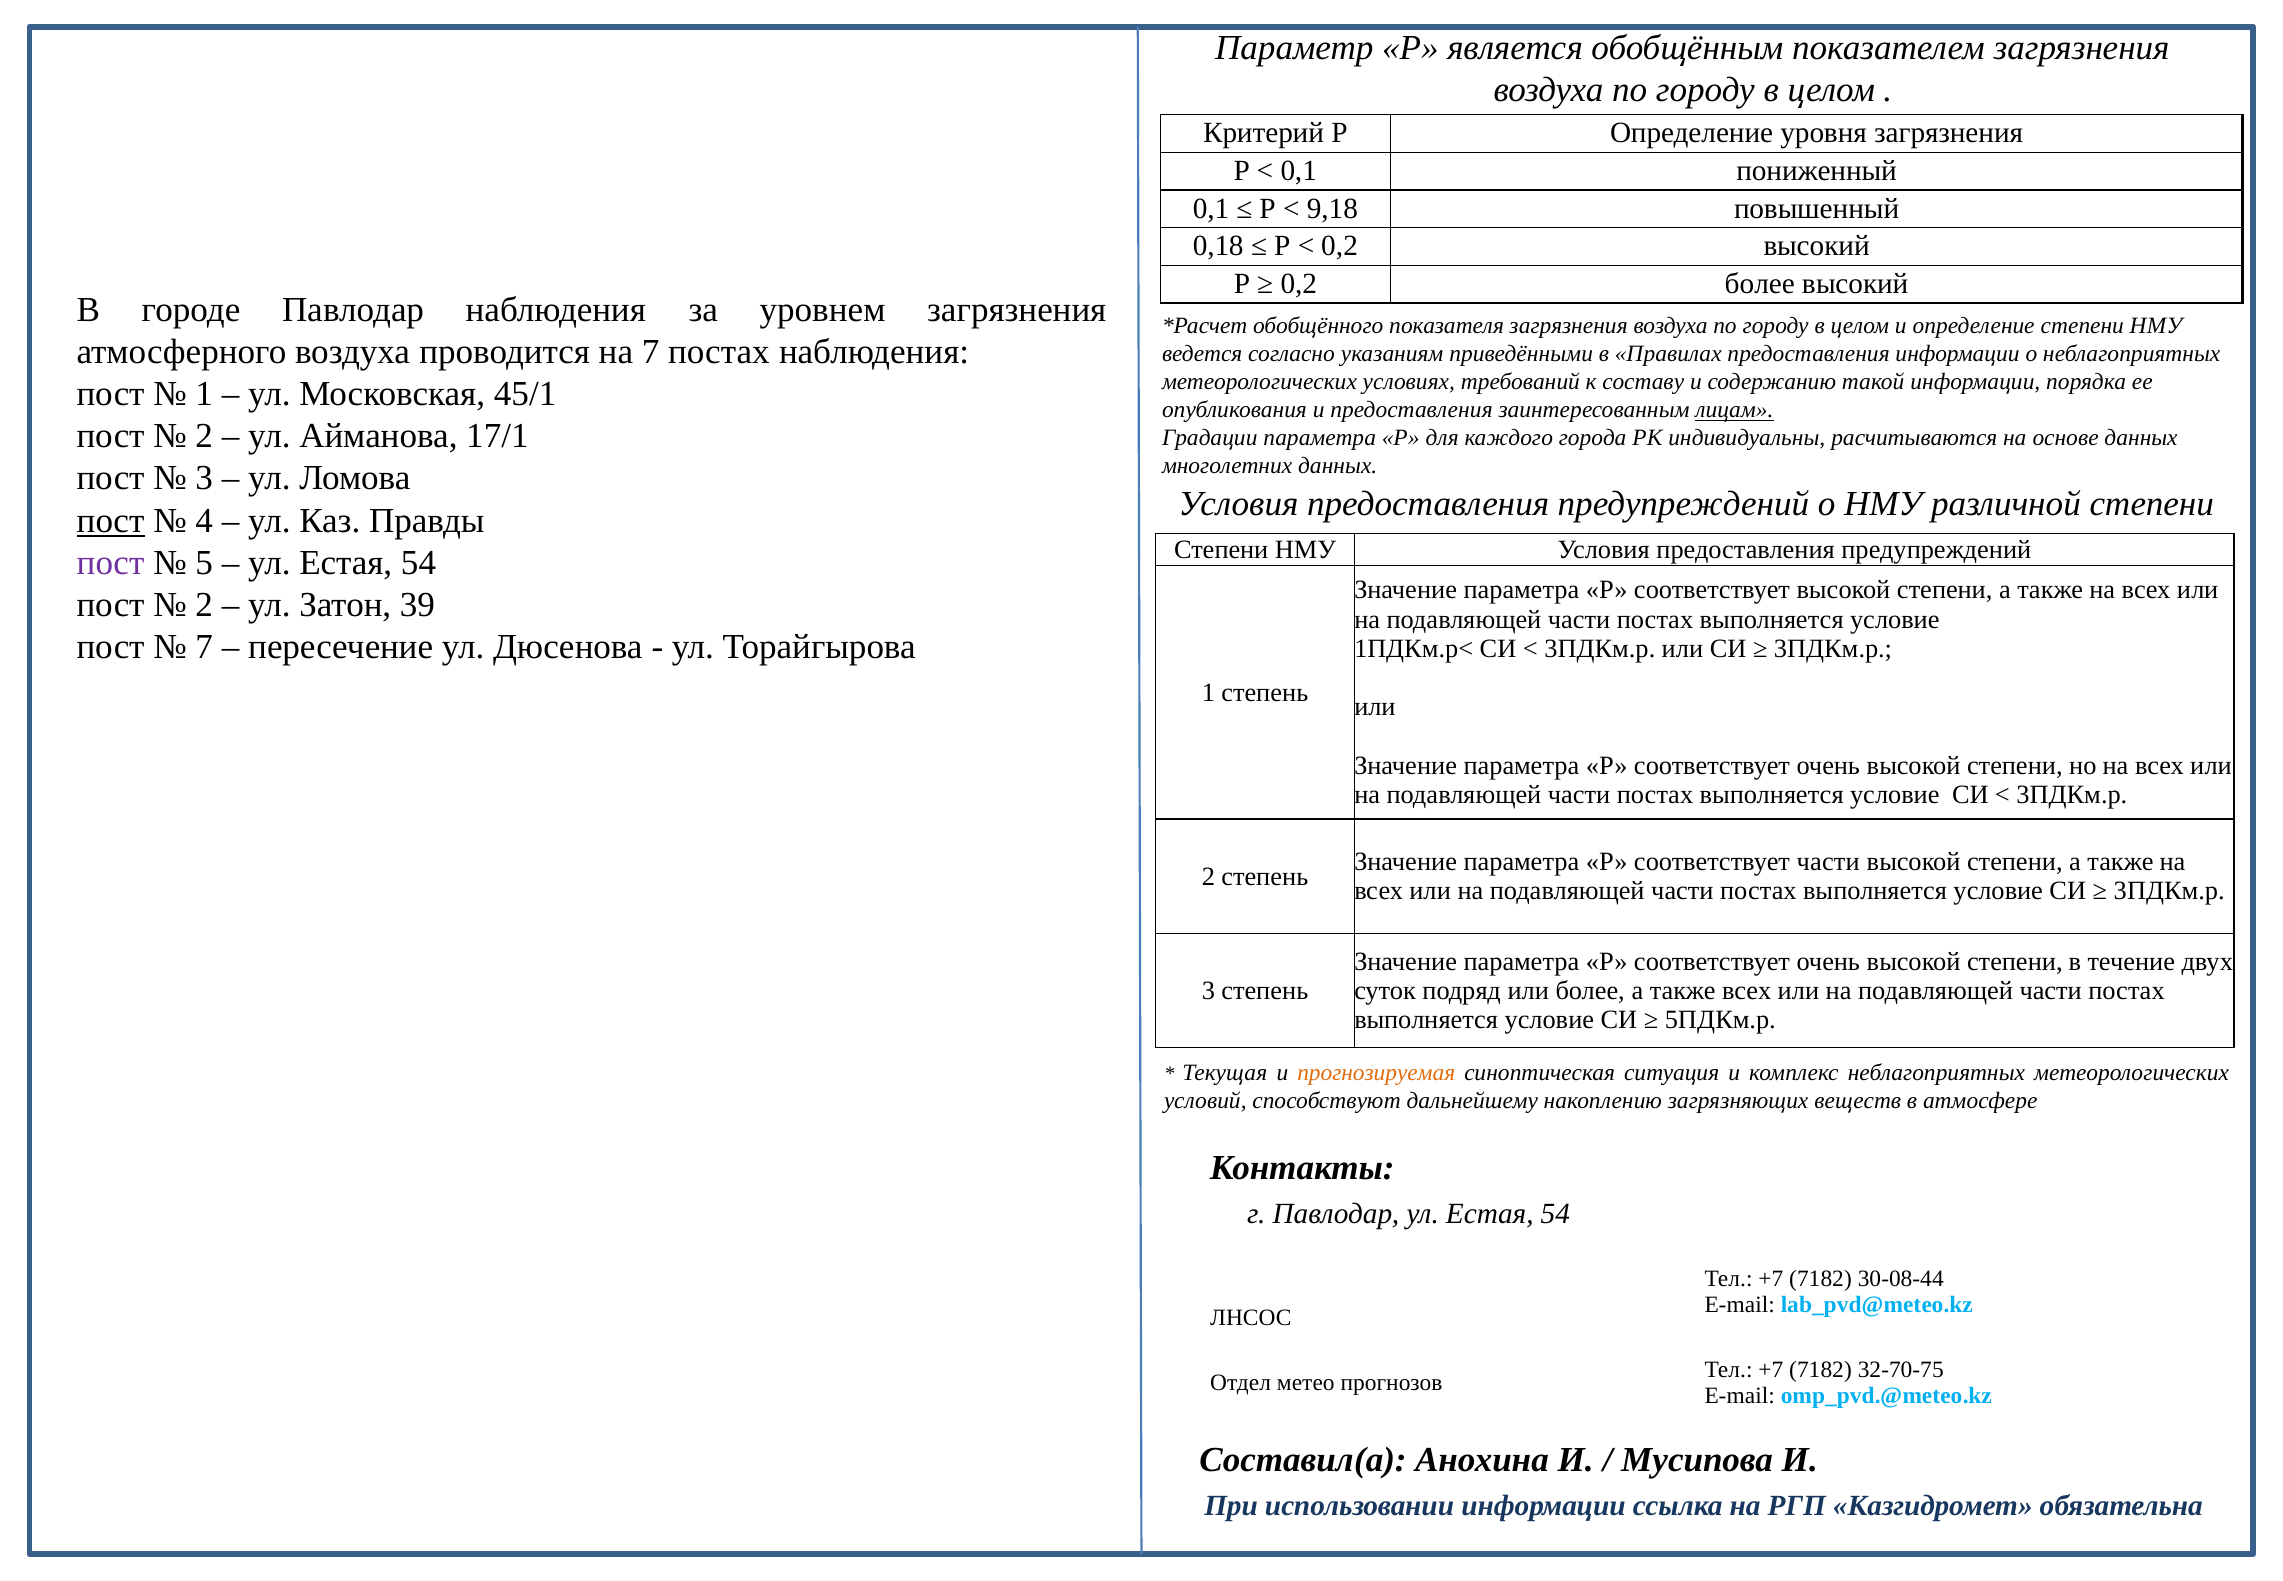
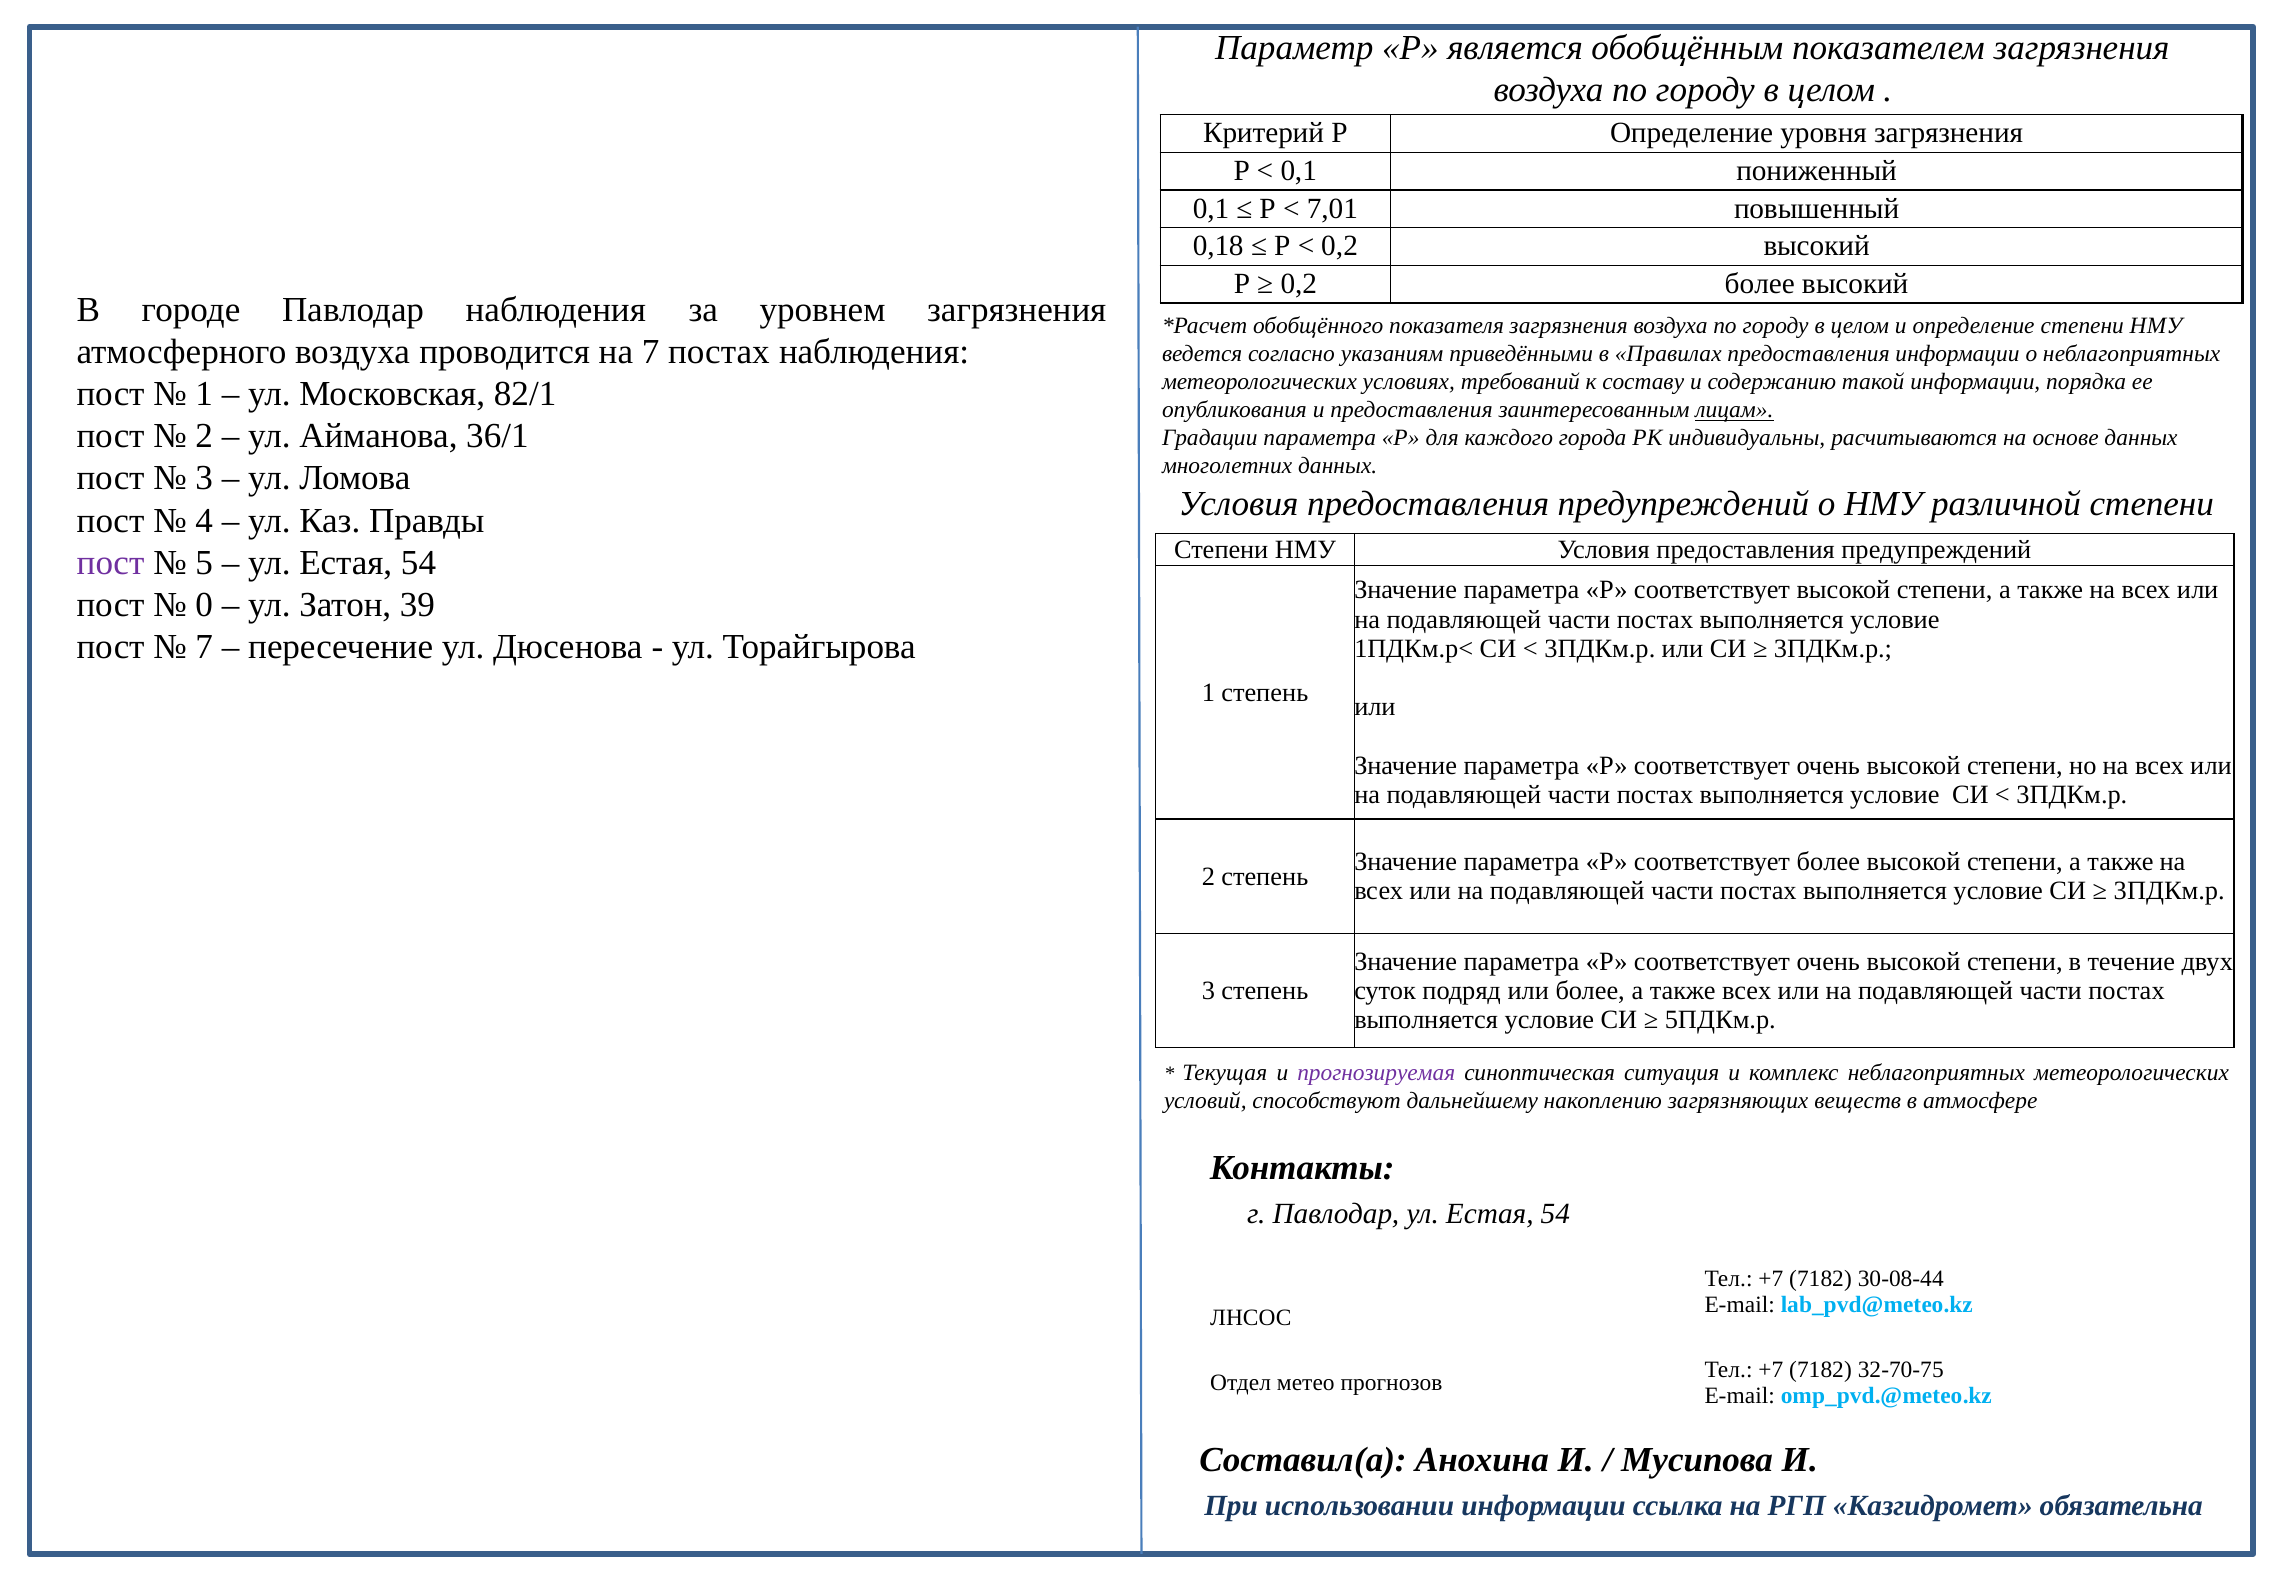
9,18: 9,18 -> 7,01
45/1: 45/1 -> 82/1
17/1: 17/1 -> 36/1
пост at (111, 520) underline: present -> none
2 at (204, 605): 2 -> 0
соответствует части: части -> более
прогнозируемая colour: orange -> purple
